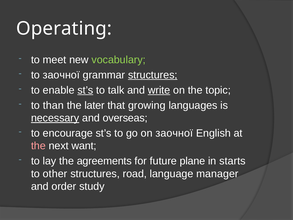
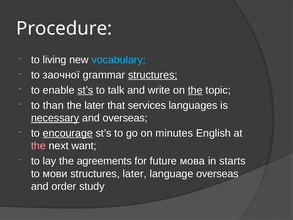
Operating: Operating -> Procedure
meet: meet -> living
vocabulary colour: light green -> light blue
write underline: present -> none
the at (195, 90) underline: none -> present
growing: growing -> services
encourage underline: none -> present
on заочної: заочної -> minutes
plane: plane -> мова
other: other -> мови
structures road: road -> later
language manager: manager -> overseas
